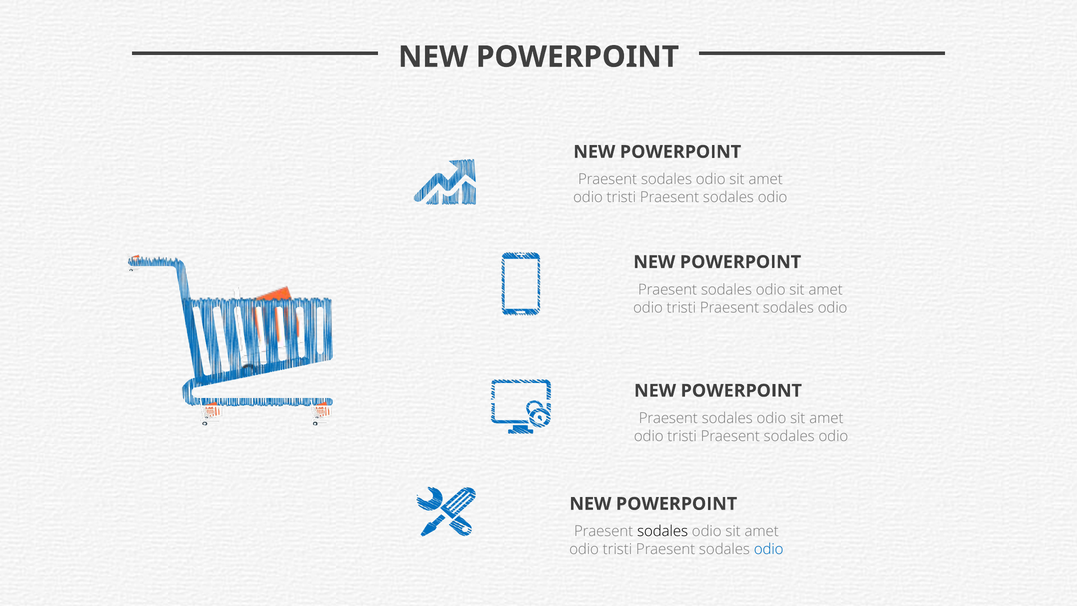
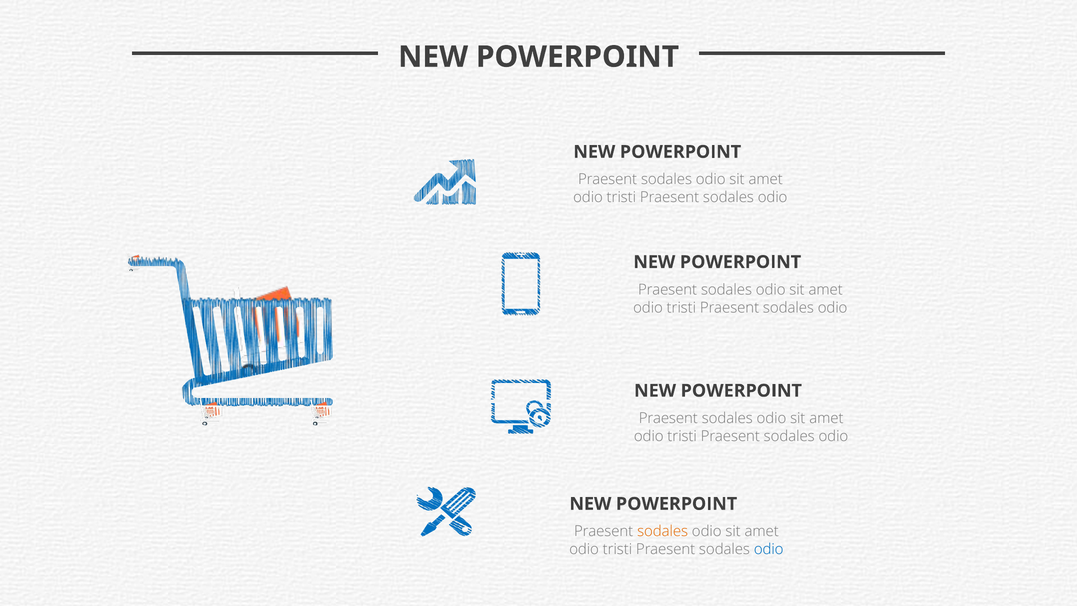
sodales at (663, 531) colour: black -> orange
